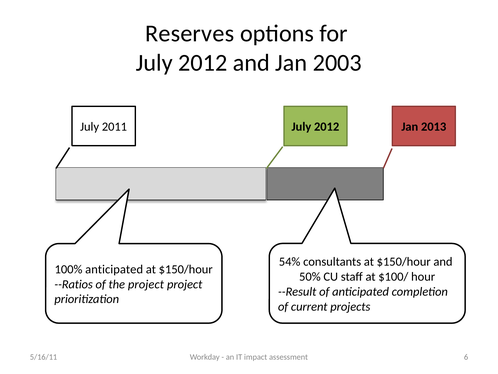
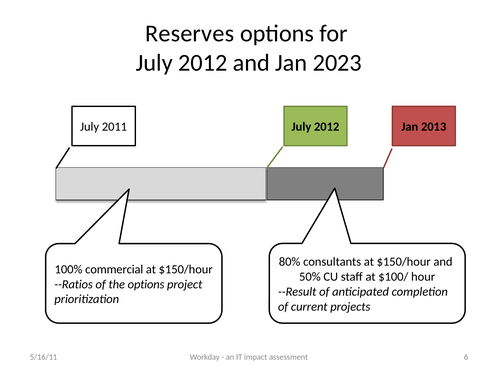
2003: 2003 -> 2023
54%: 54% -> 80%
100% anticipated: anticipated -> commercial
the project: project -> options
